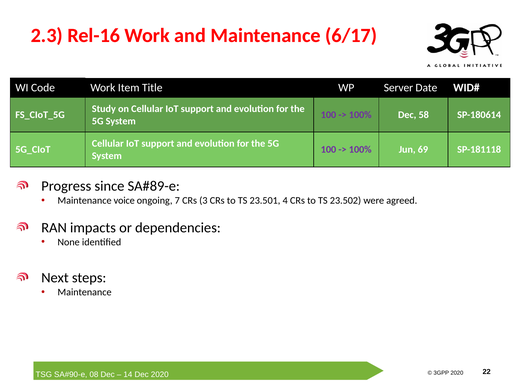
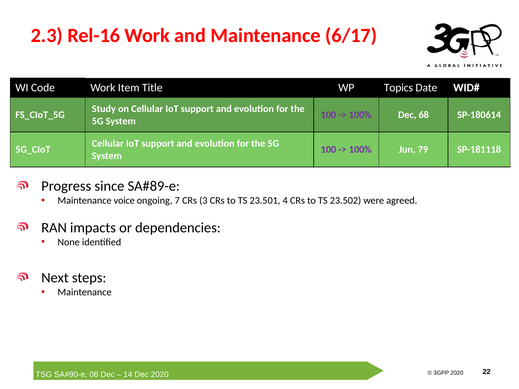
Server: Server -> Topics
58: 58 -> 68
69: 69 -> 79
